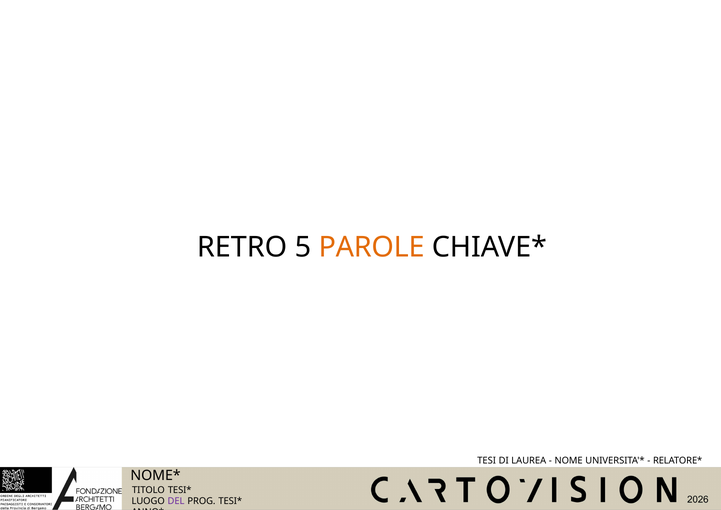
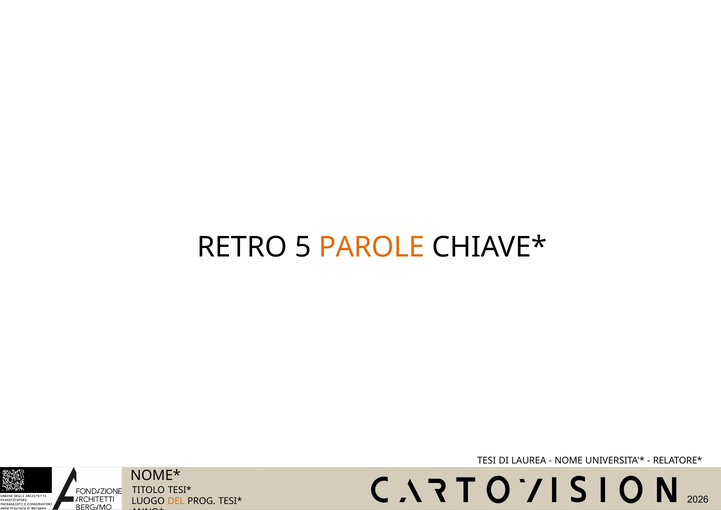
DEL colour: purple -> orange
